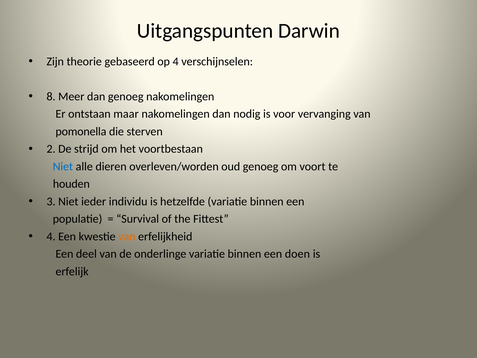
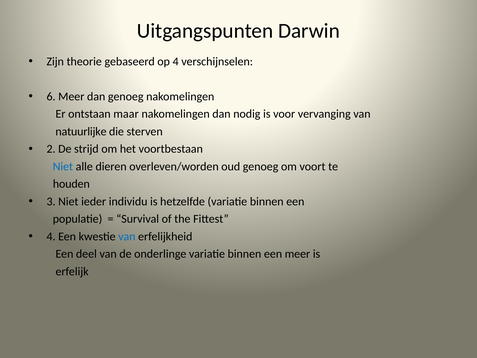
8: 8 -> 6
pomonella: pomonella -> natuurlijke
van at (127, 236) colour: orange -> blue
een doen: doen -> meer
